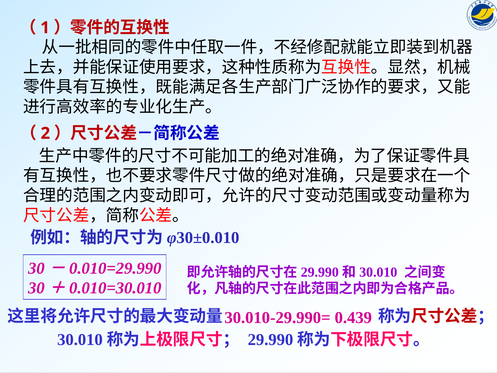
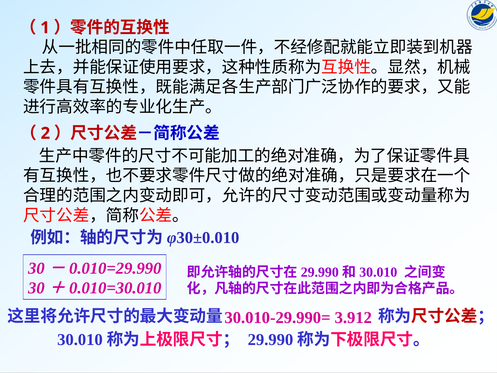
0.439: 0.439 -> 3.912
